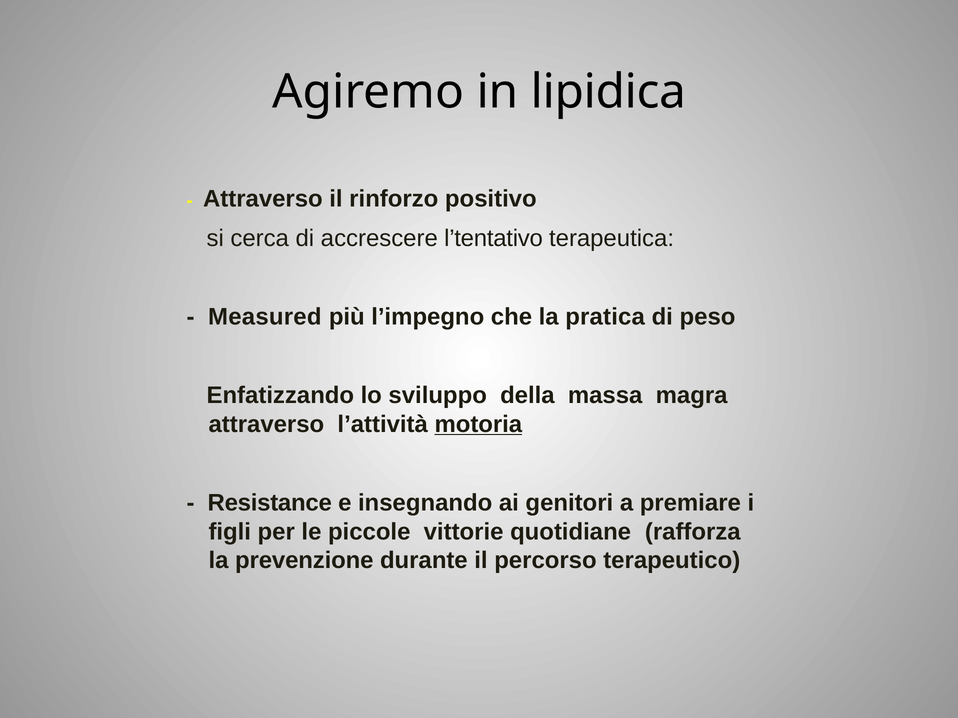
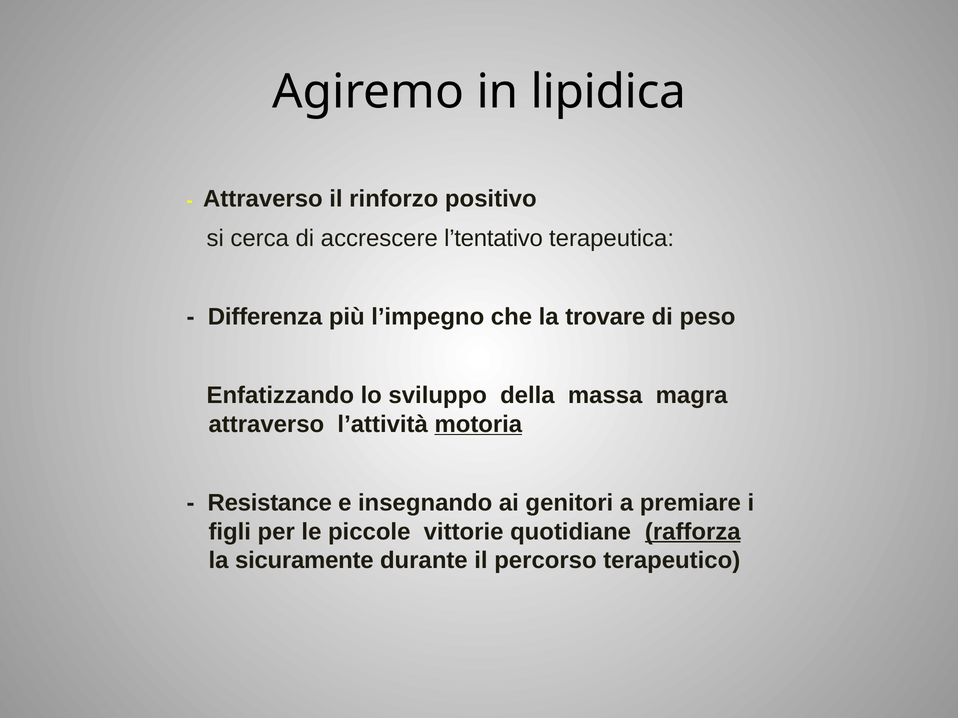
Measured: Measured -> Differenza
pratica: pratica -> trovare
rafforza underline: none -> present
prevenzione: prevenzione -> sicuramente
